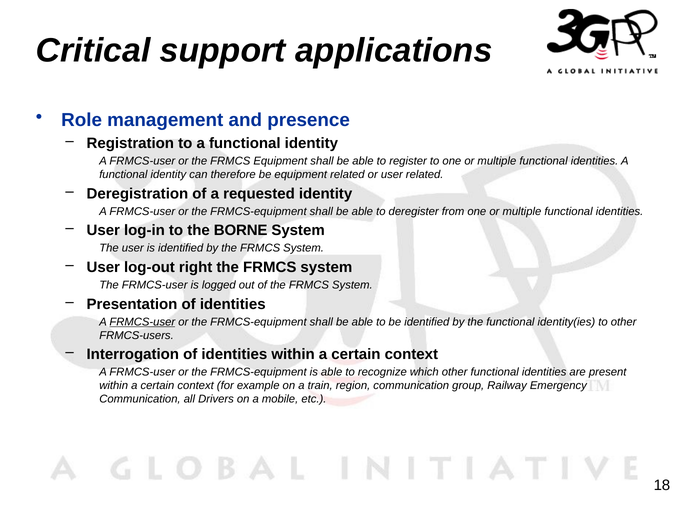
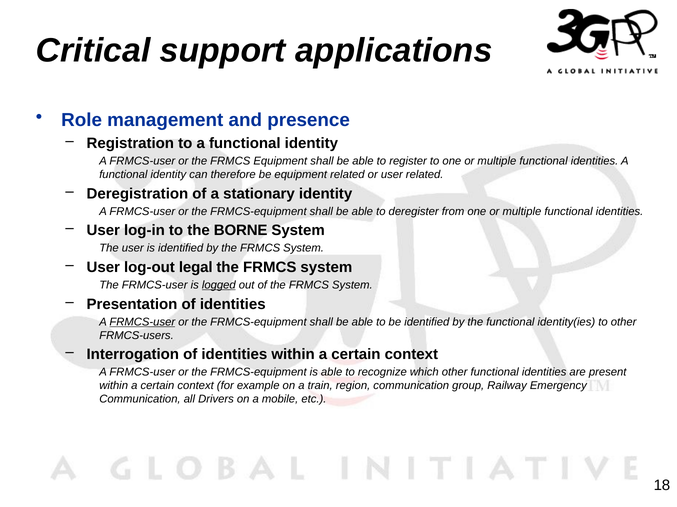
requested: requested -> stationary
right: right -> legal
logged underline: none -> present
